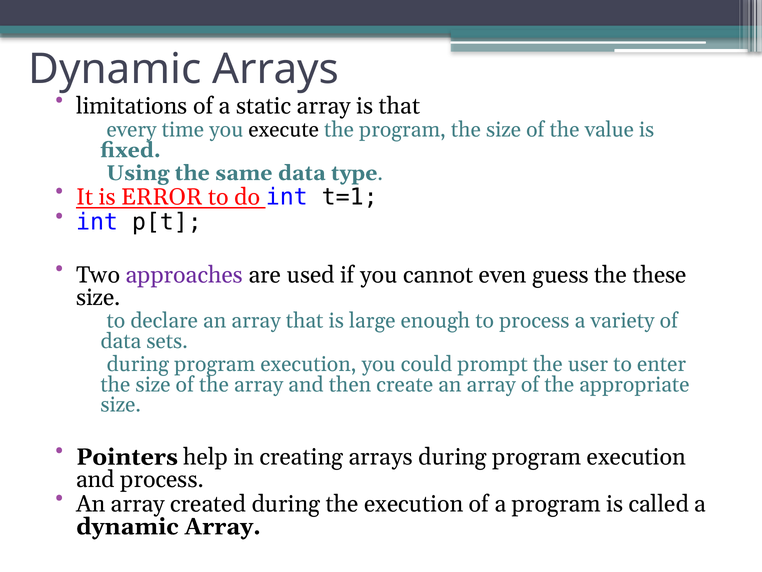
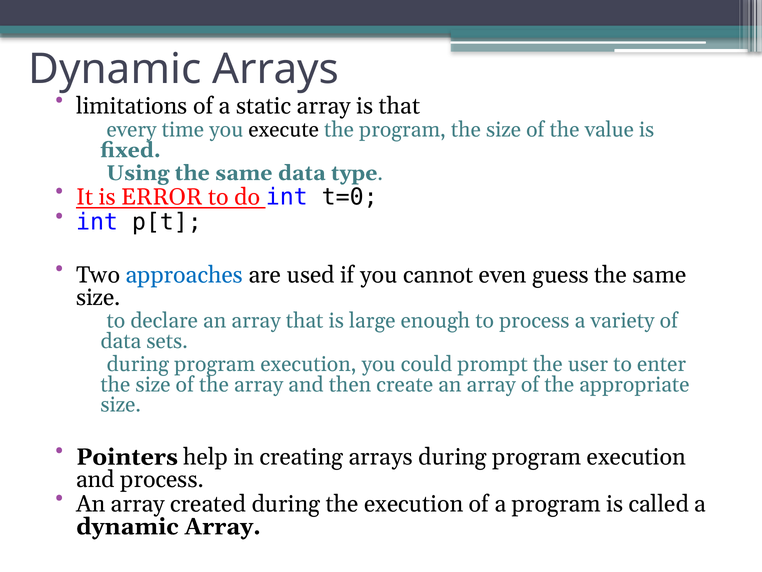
t=1: t=1 -> t=0
approaches colour: purple -> blue
guess the these: these -> same
